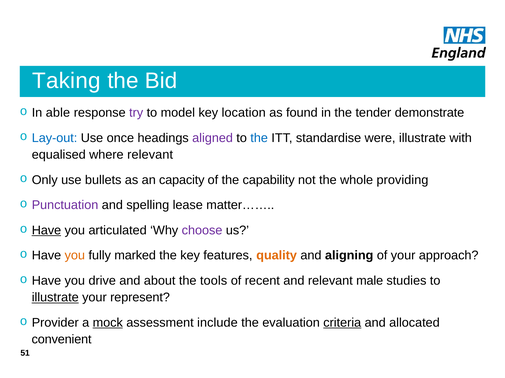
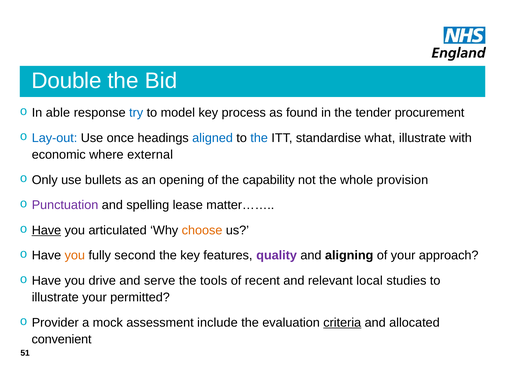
Taking: Taking -> Double
try colour: purple -> blue
location: location -> process
demonstrate: demonstrate -> procurement
aligned colour: purple -> blue
were: were -> what
equalised: equalised -> economic
where relevant: relevant -> external
capacity: capacity -> opening
providing: providing -> provision
choose colour: purple -> orange
marked: marked -> second
quality colour: orange -> purple
about: about -> serve
male: male -> local
illustrate at (55, 298) underline: present -> none
represent: represent -> permitted
mock underline: present -> none
